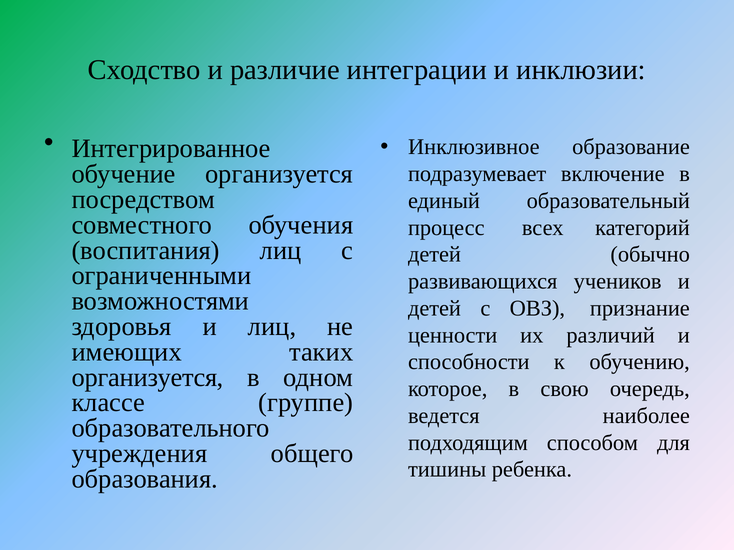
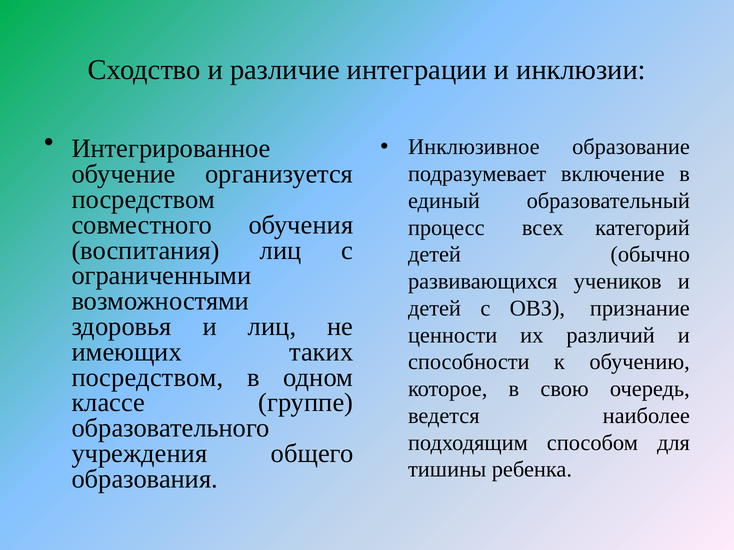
организуется at (148, 378): организуется -> посредством
